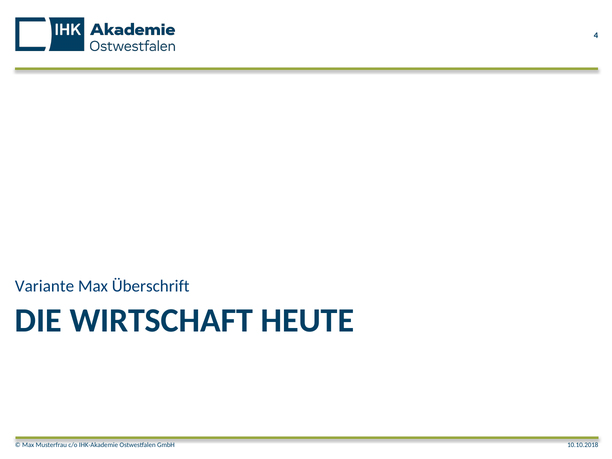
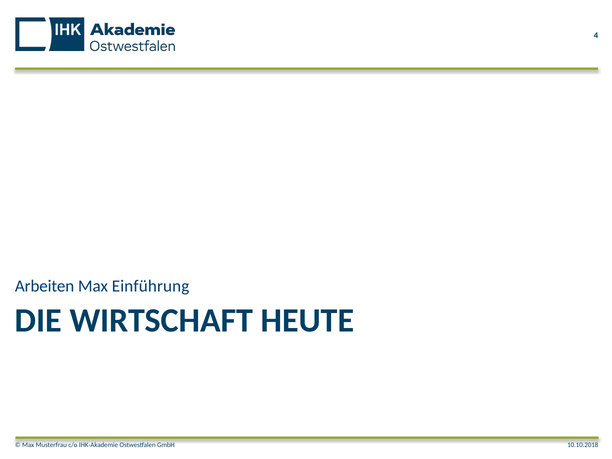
Variante: Variante -> Arbeiten
Überschrift: Überschrift -> Einführung
